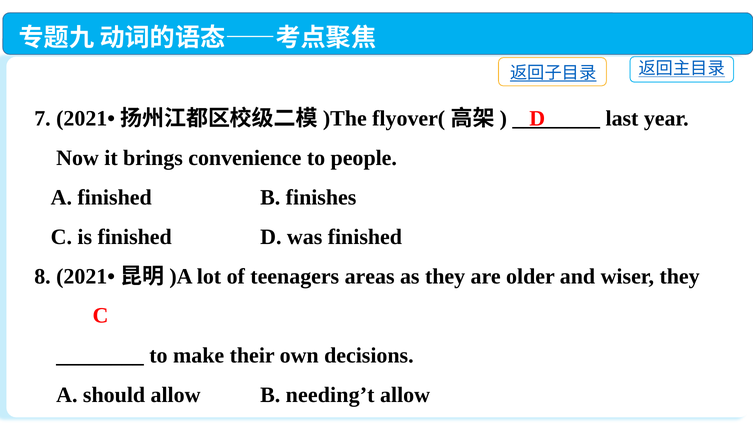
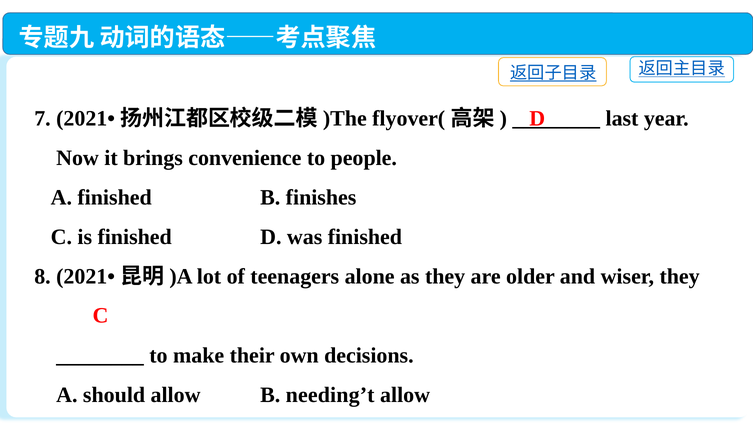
areas: areas -> alone
